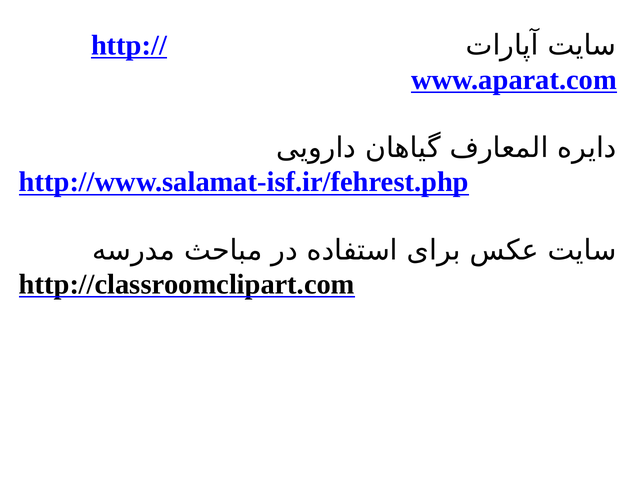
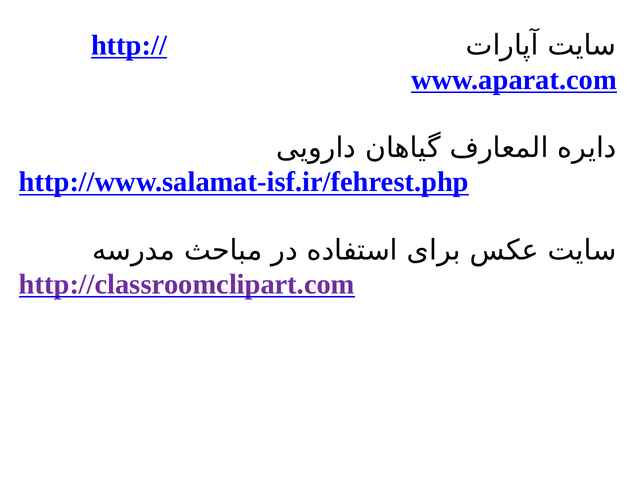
http://classroomclipart.com colour: black -> purple
